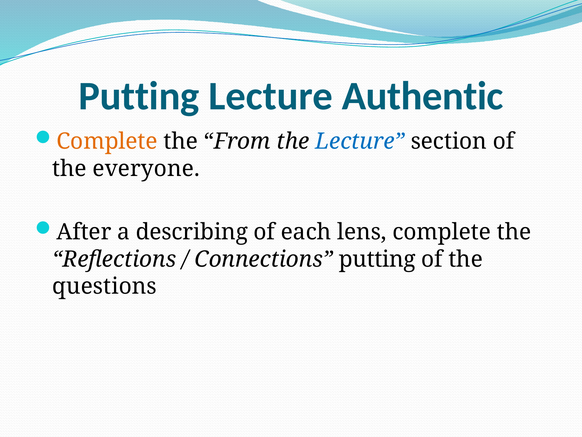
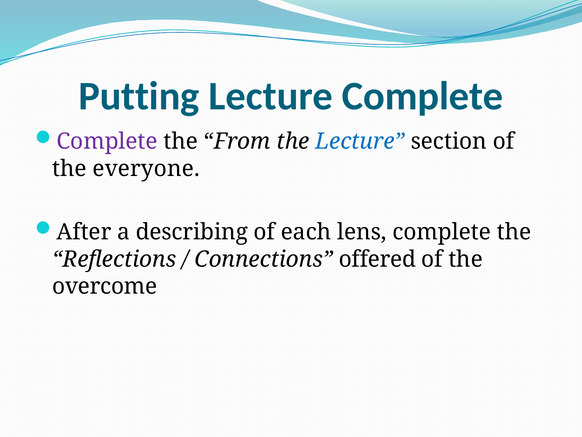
Lecture Authentic: Authentic -> Complete
Complete at (107, 141) colour: orange -> purple
Connections putting: putting -> offered
questions: questions -> overcome
